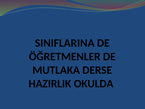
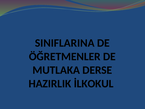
OKULDA: OKULDA -> İLKOKUL
